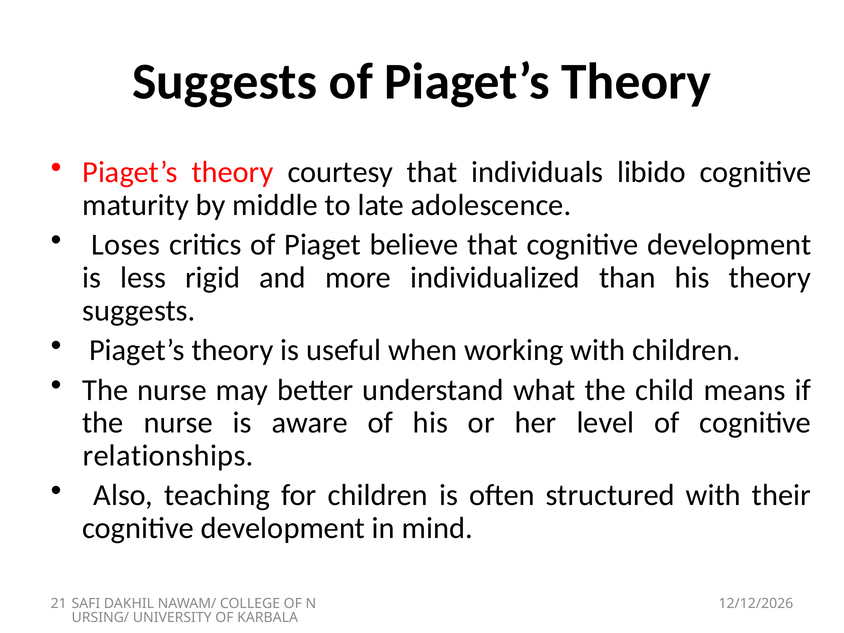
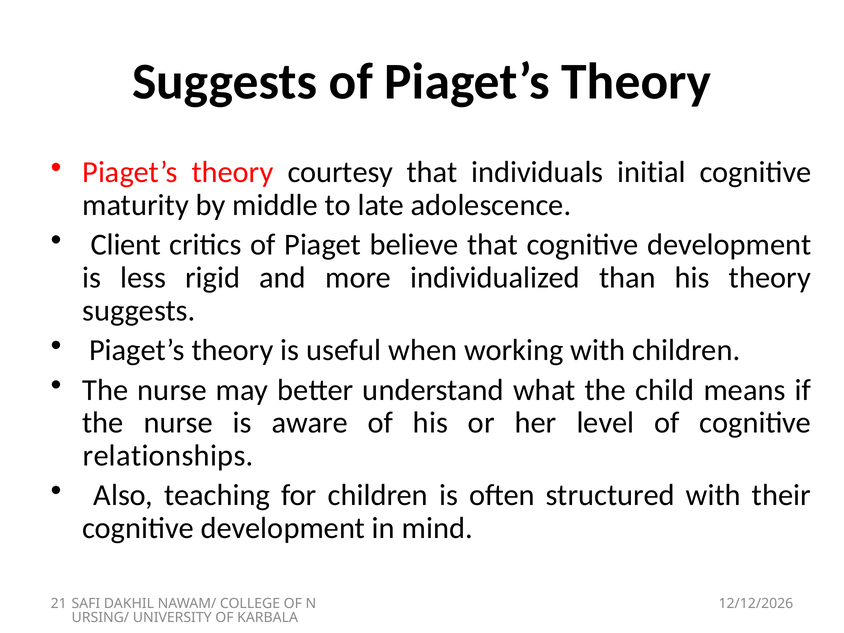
libido: libido -> initial
Loses: Loses -> Client
